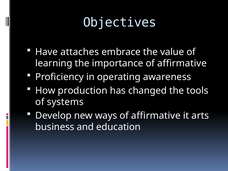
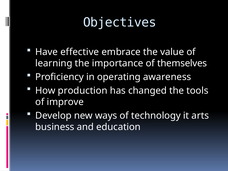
attaches: attaches -> effective
importance of affirmative: affirmative -> themselves
systems: systems -> improve
ways of affirmative: affirmative -> technology
